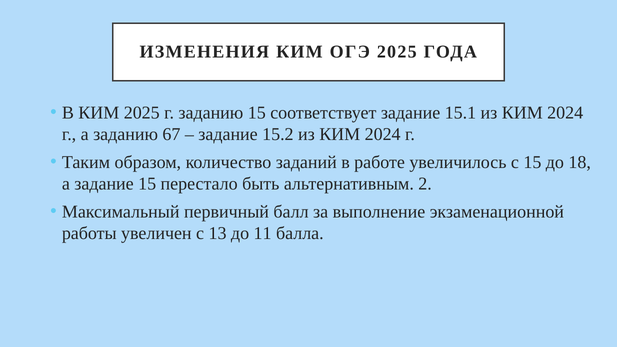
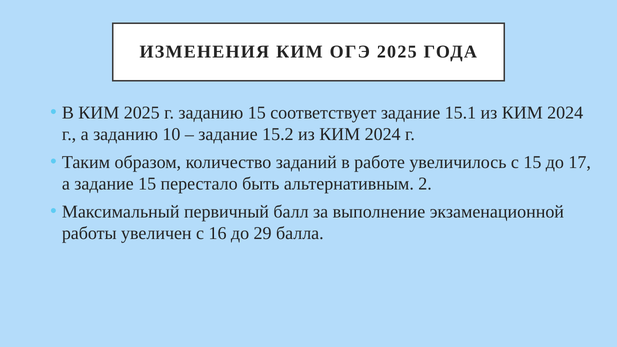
67: 67 -> 10
18: 18 -> 17
13: 13 -> 16
11: 11 -> 29
